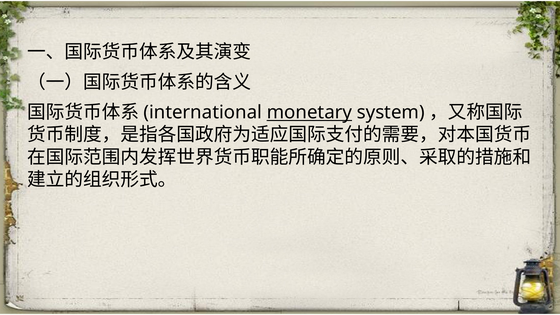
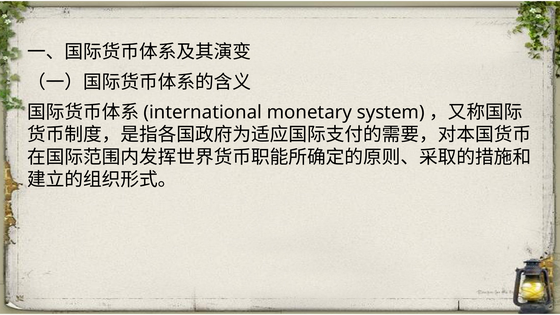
monetary underline: present -> none
